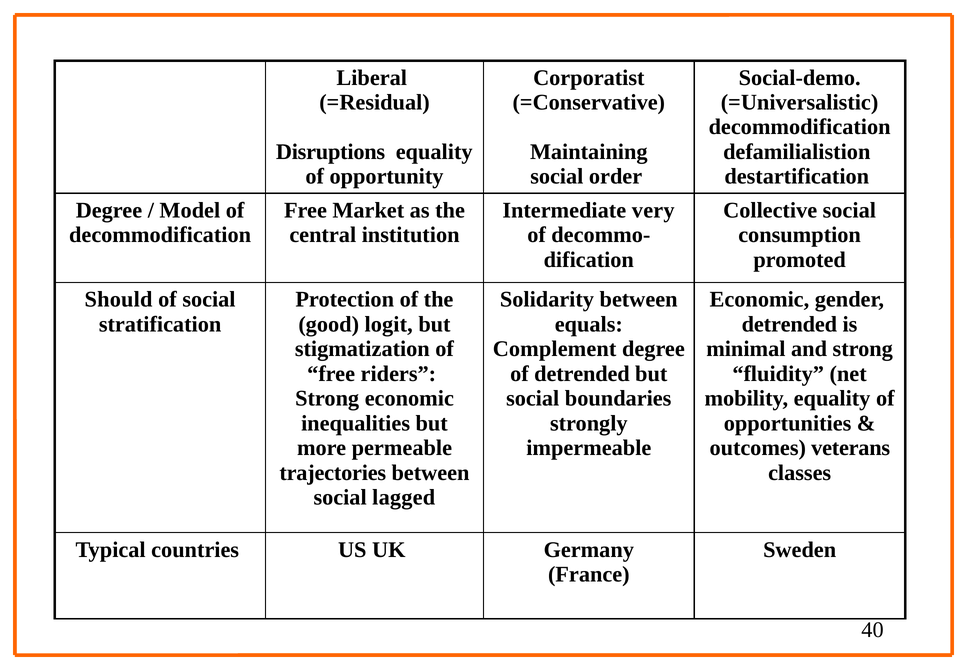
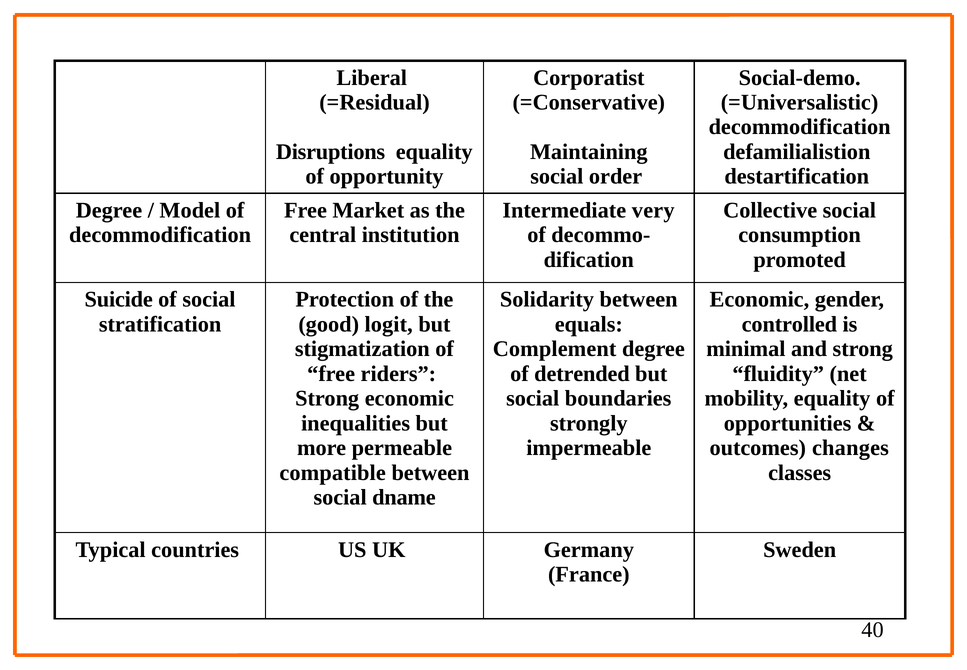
Should: Should -> Suicide
detrended at (789, 324): detrended -> controlled
veterans: veterans -> changes
trajectories: trajectories -> compatible
lagged: lagged -> dname
